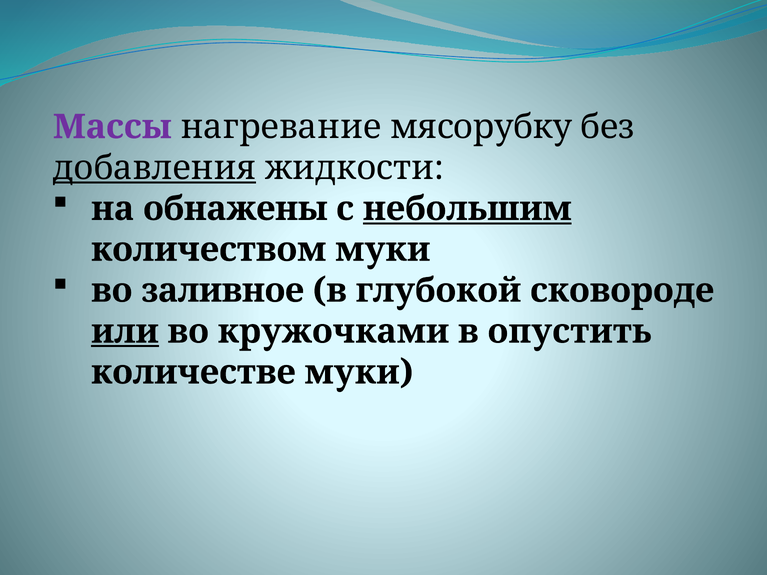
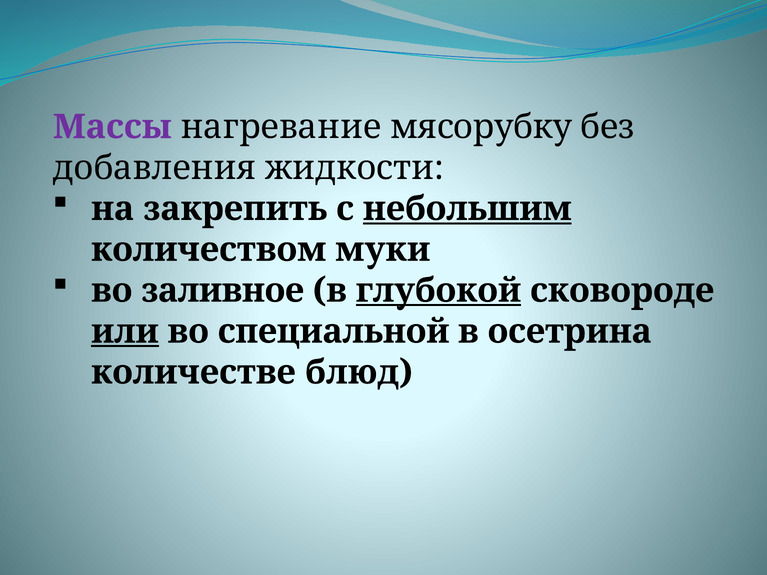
добавления underline: present -> none
обнажены: обнажены -> закрепить
глубокой underline: none -> present
кружочками: кружочками -> специальной
опустить: опустить -> осетрина
количестве муки: муки -> блюд
